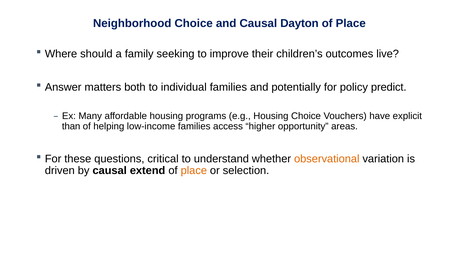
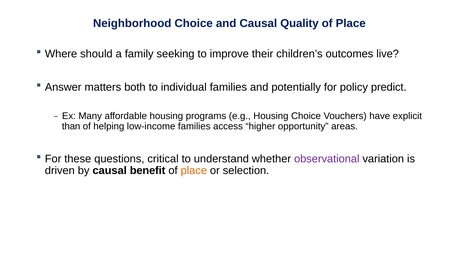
Dayton: Dayton -> Quality
observational colour: orange -> purple
extend: extend -> benefit
